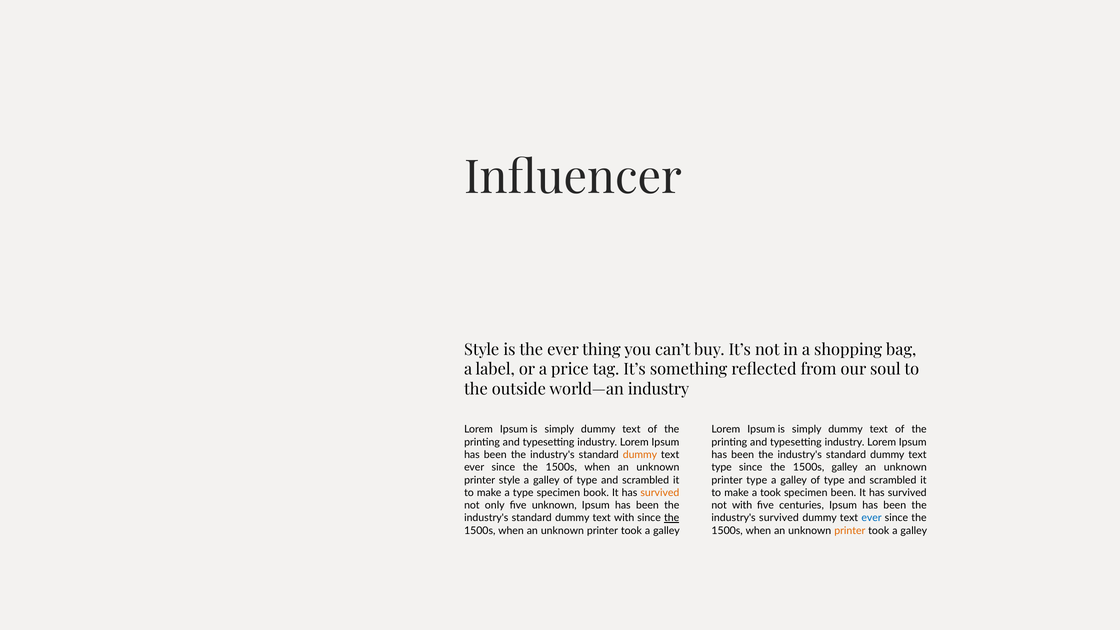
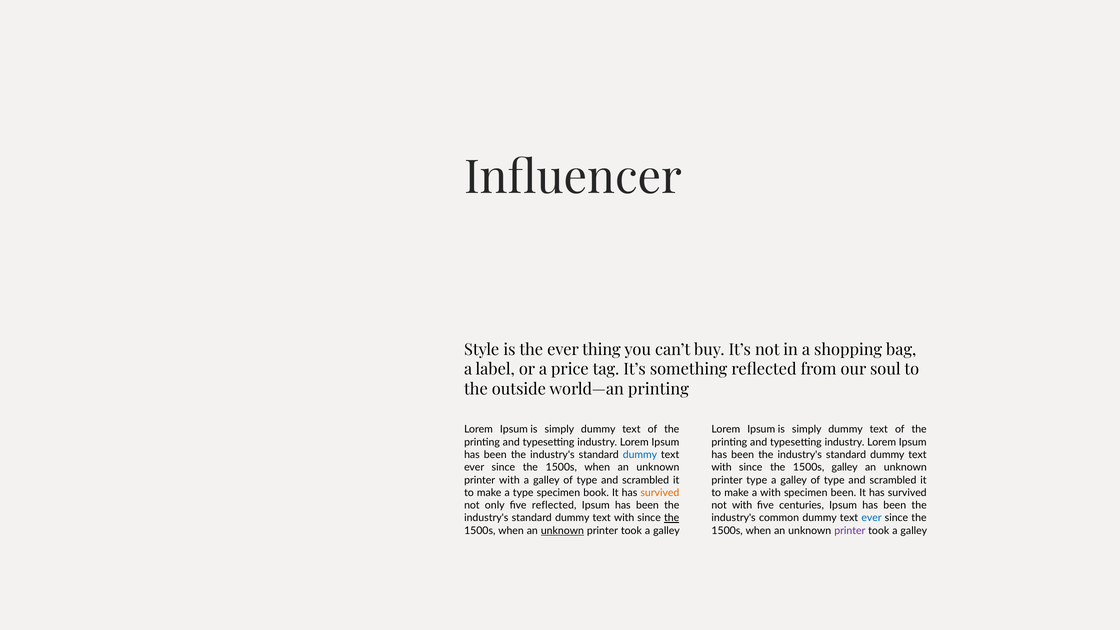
world—an industry: industry -> printing
dummy at (640, 455) colour: orange -> blue
type at (722, 467): type -> with
printer style: style -> with
a took: took -> with
five unknown: unknown -> reflected
industry's survived: survived -> common
unknown at (562, 531) underline: none -> present
printer at (850, 531) colour: orange -> purple
